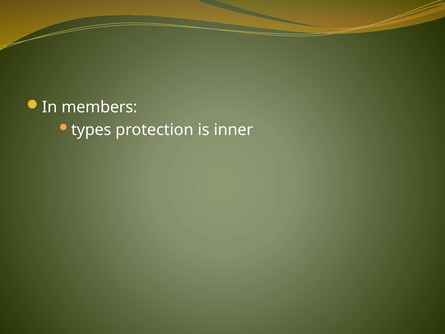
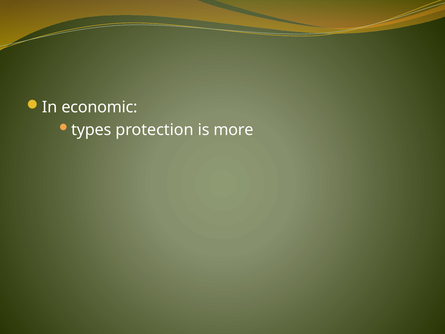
members: members -> economic
inner: inner -> more
